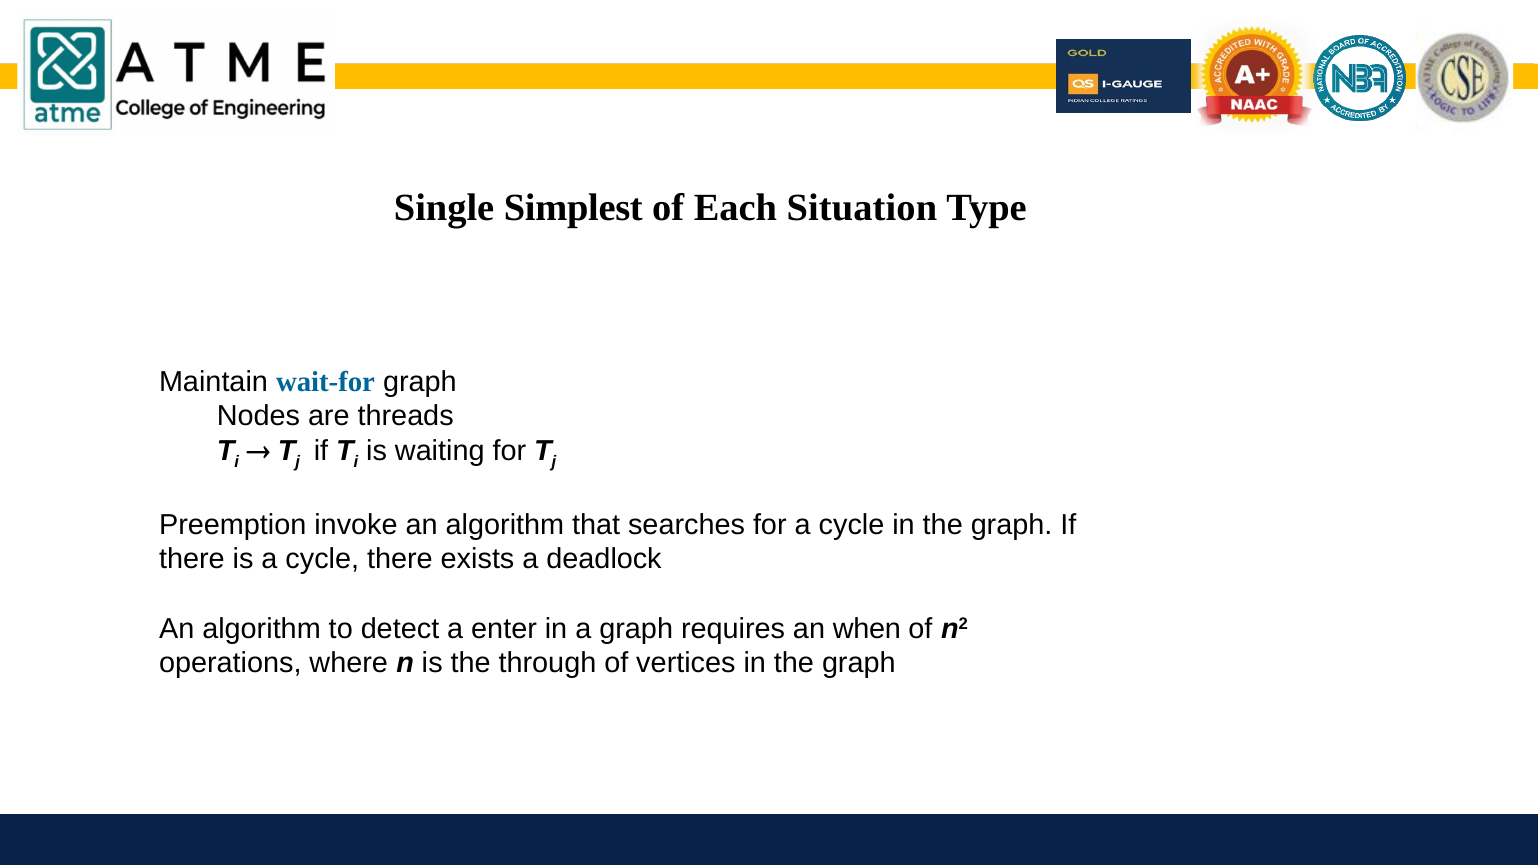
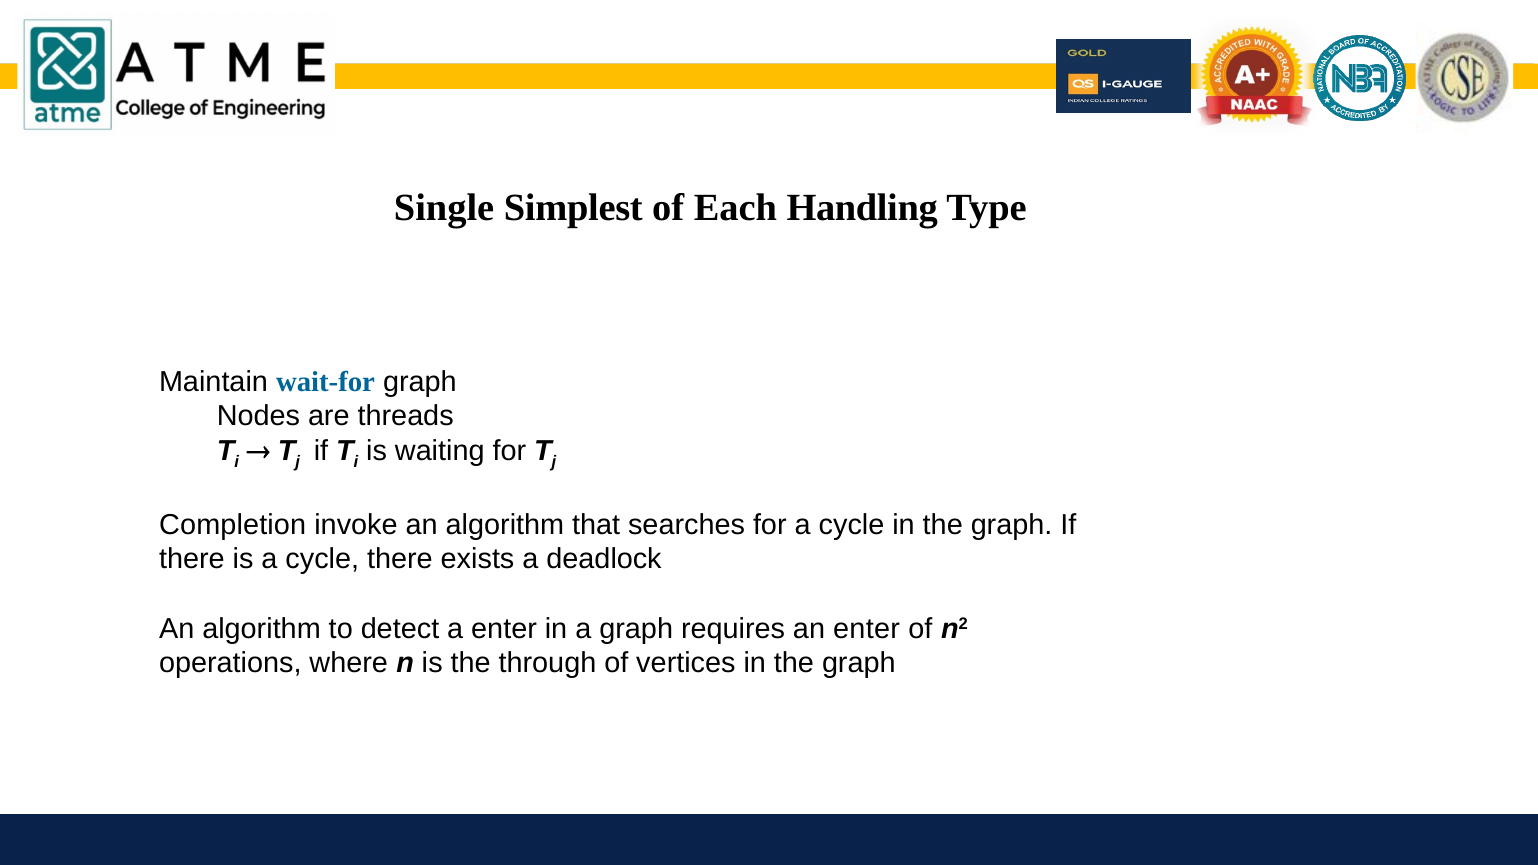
Situation: Situation -> Handling
Preemption: Preemption -> Completion
an when: when -> enter
